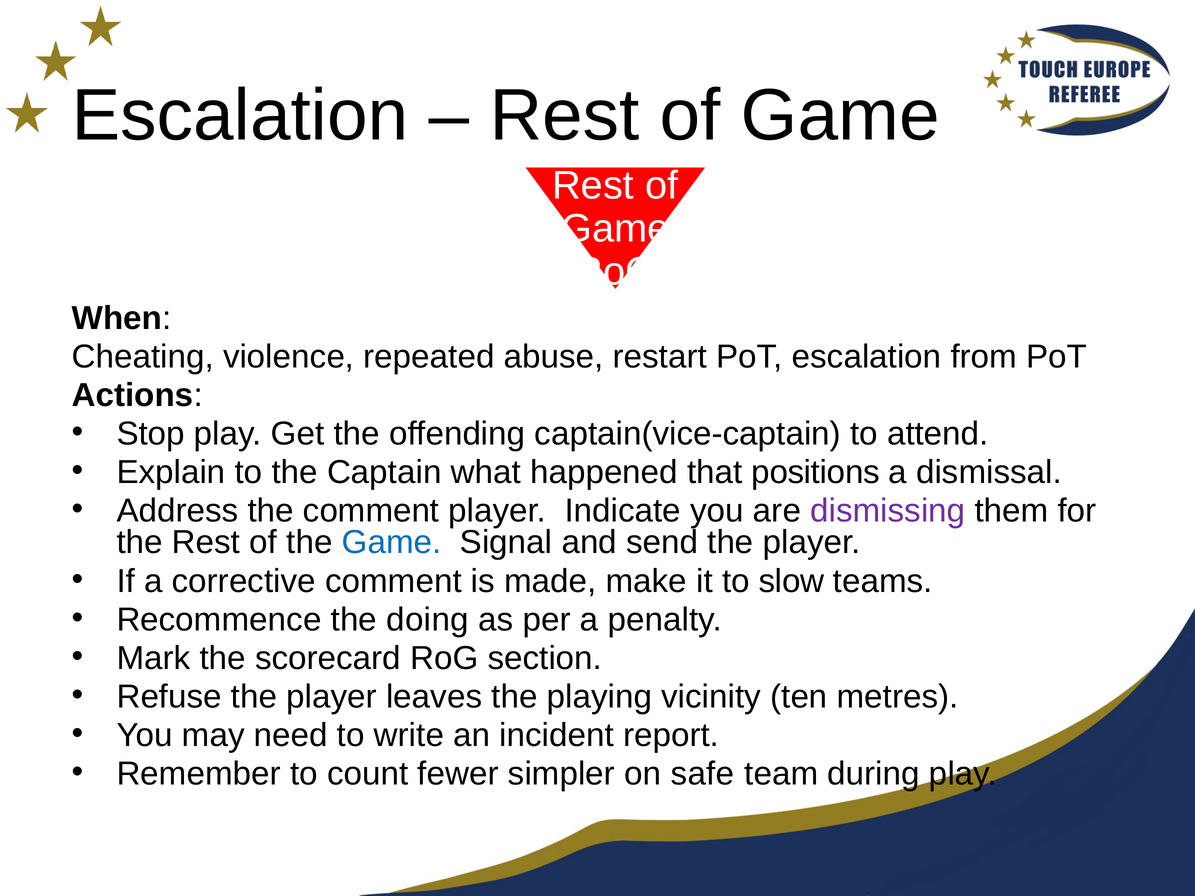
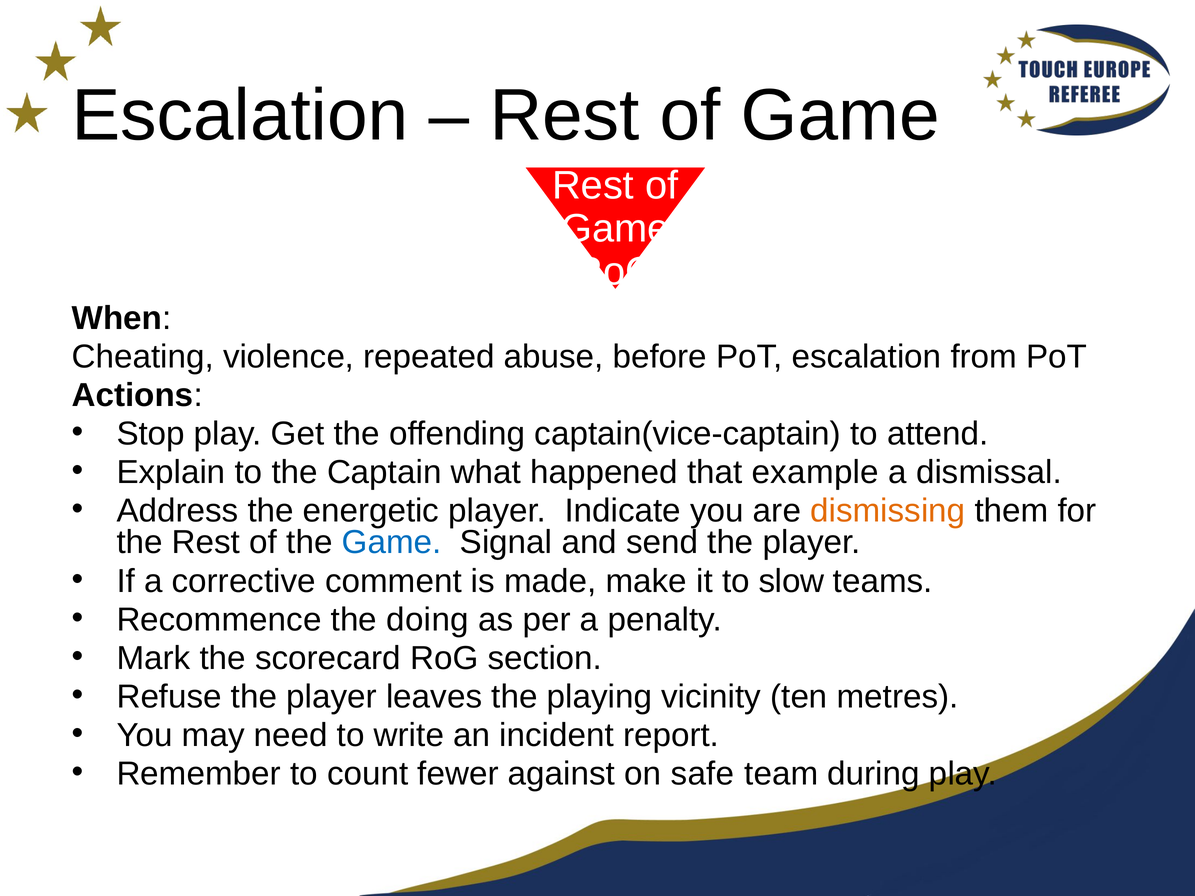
restart: restart -> before
positions: positions -> example
the comment: comment -> energetic
dismissing colour: purple -> orange
simpler: simpler -> against
